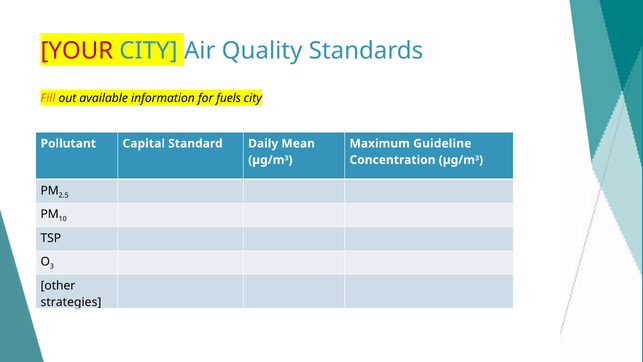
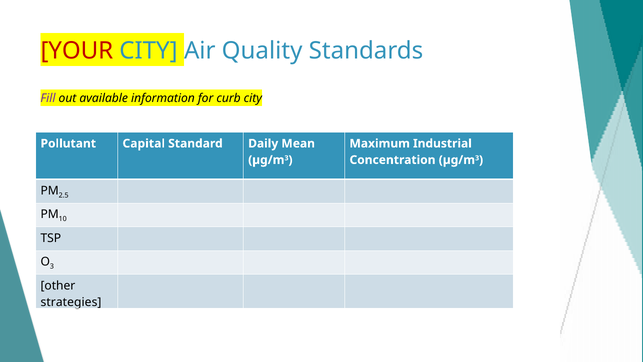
Fill colour: orange -> purple
fuels: fuels -> curb
Guideline: Guideline -> Industrial
